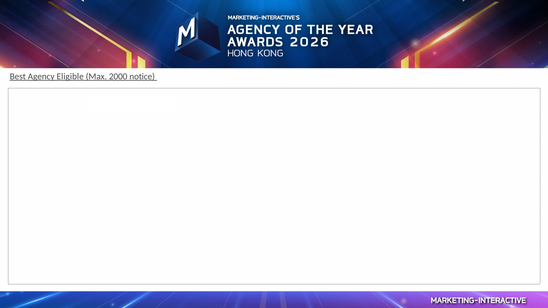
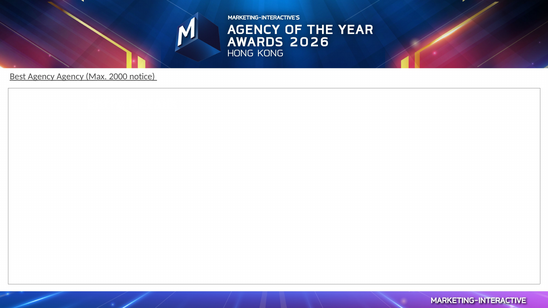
Agency Eligible: Eligible -> Agency
